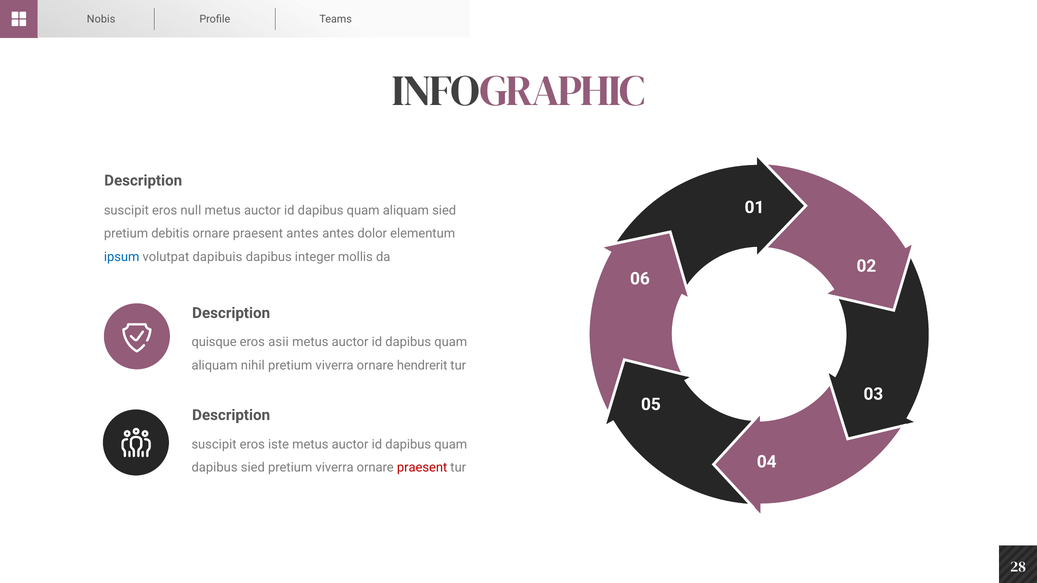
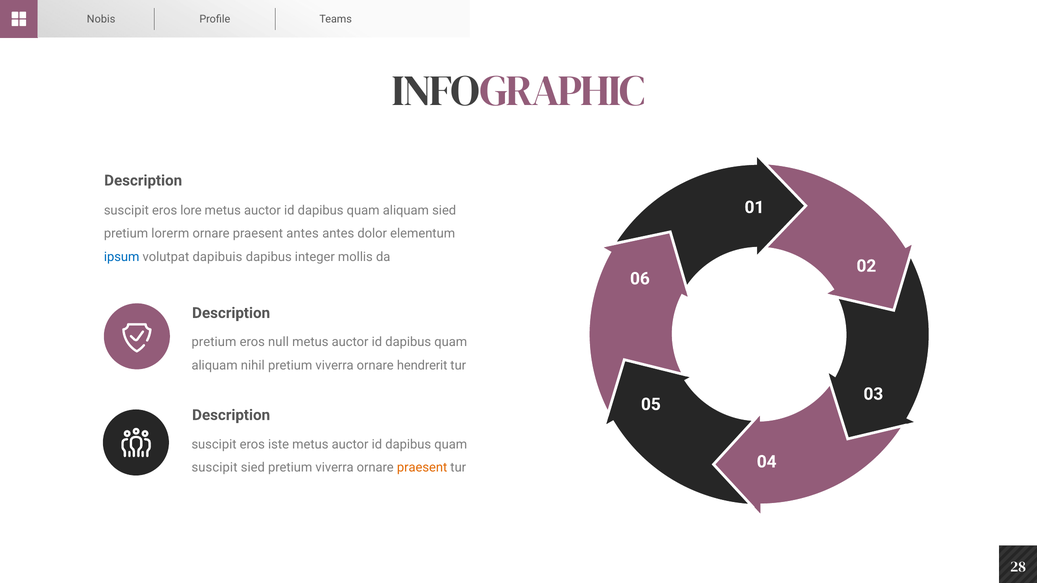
null: null -> lore
debitis: debitis -> lorerm
quisque at (214, 342): quisque -> pretium
asii: asii -> null
dapibus at (215, 468): dapibus -> suscipit
praesent at (422, 468) colour: red -> orange
